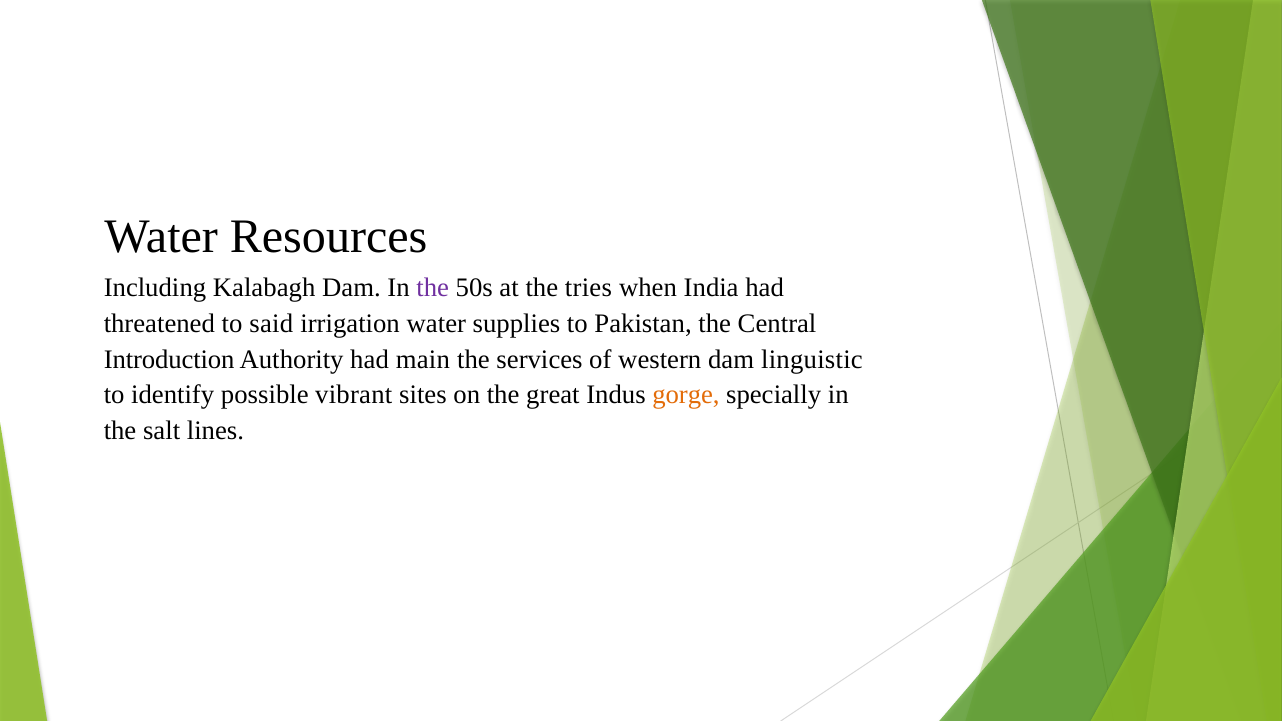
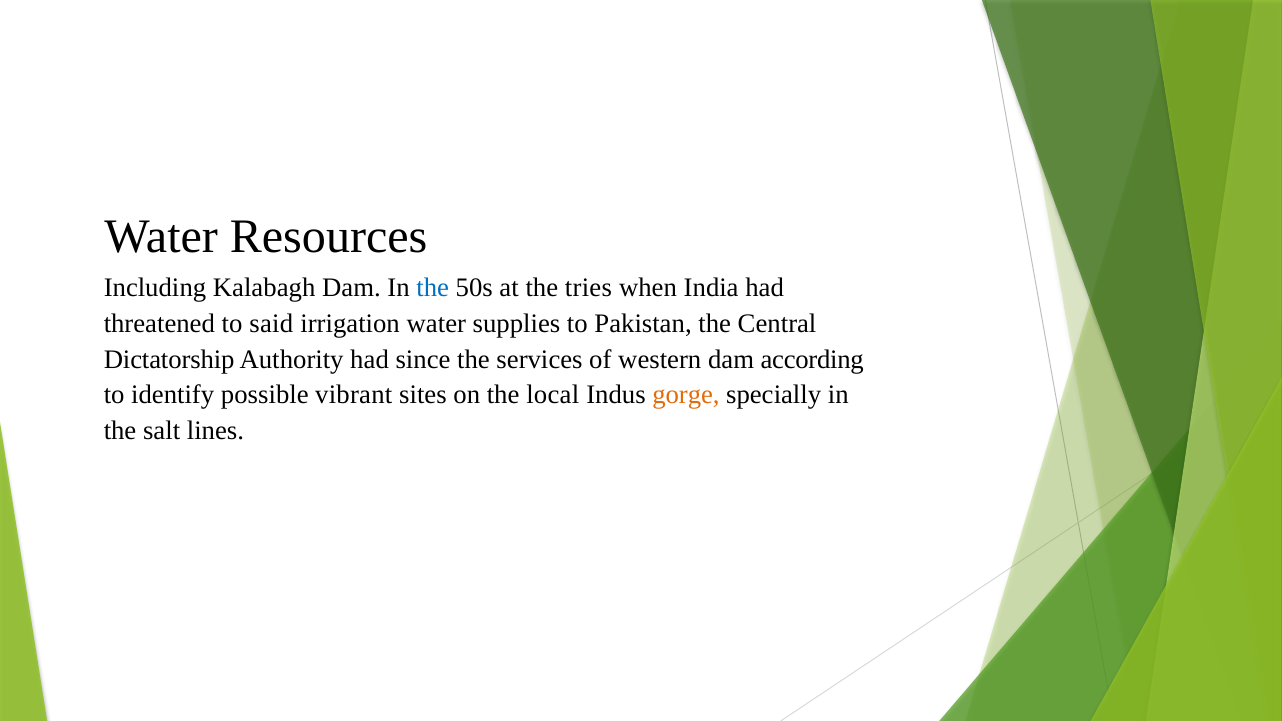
the at (433, 288) colour: purple -> blue
Introduction: Introduction -> Dictatorship
main: main -> since
linguistic: linguistic -> according
great: great -> local
